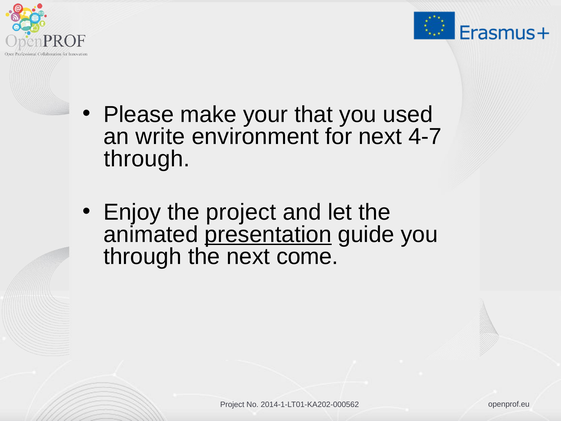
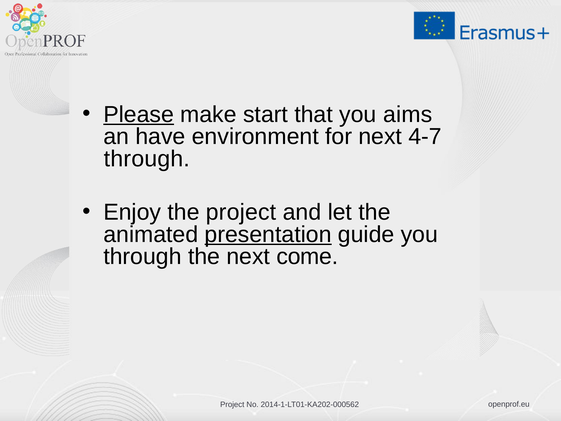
Please underline: none -> present
your: your -> start
used: used -> aims
write: write -> have
